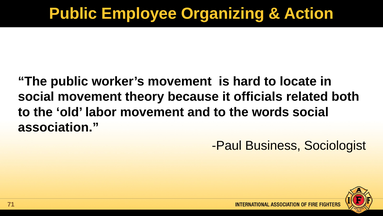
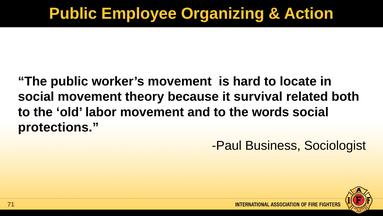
officials: officials -> survival
association: association -> protections
